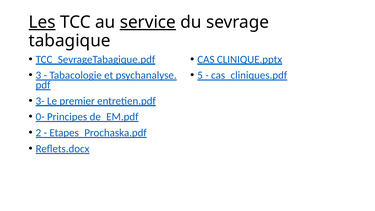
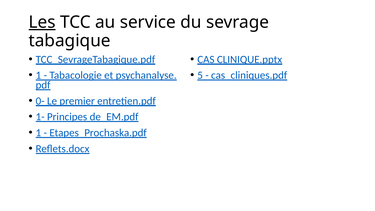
service underline: present -> none
3 at (38, 75): 3 -> 1
3-: 3- -> 0-
0-: 0- -> 1-
2 at (38, 133): 2 -> 1
